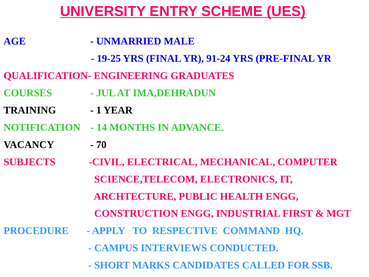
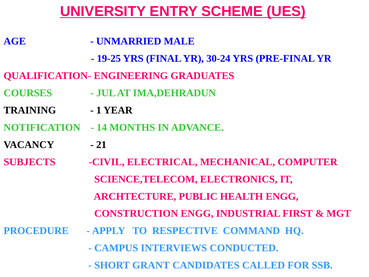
91-24: 91-24 -> 30-24
70: 70 -> 21
MARKS: MARKS -> GRANT
